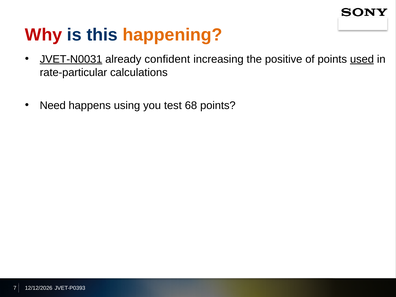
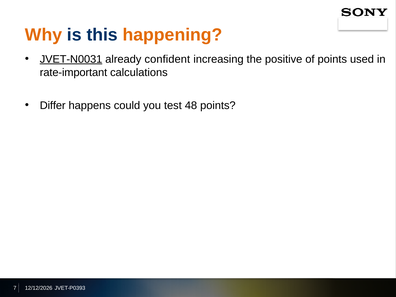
Why colour: red -> orange
used underline: present -> none
rate-particular: rate-particular -> rate-important
Need: Need -> Differ
using: using -> could
68: 68 -> 48
